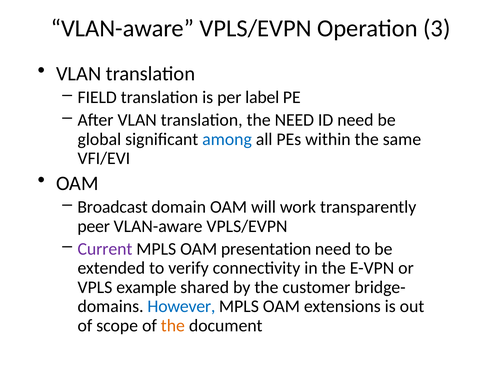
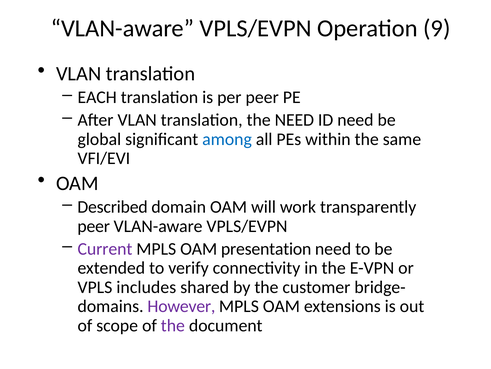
3: 3 -> 9
FIELD: FIELD -> EACH
per label: label -> peer
Broadcast: Broadcast -> Described
example: example -> includes
However colour: blue -> purple
the at (173, 325) colour: orange -> purple
